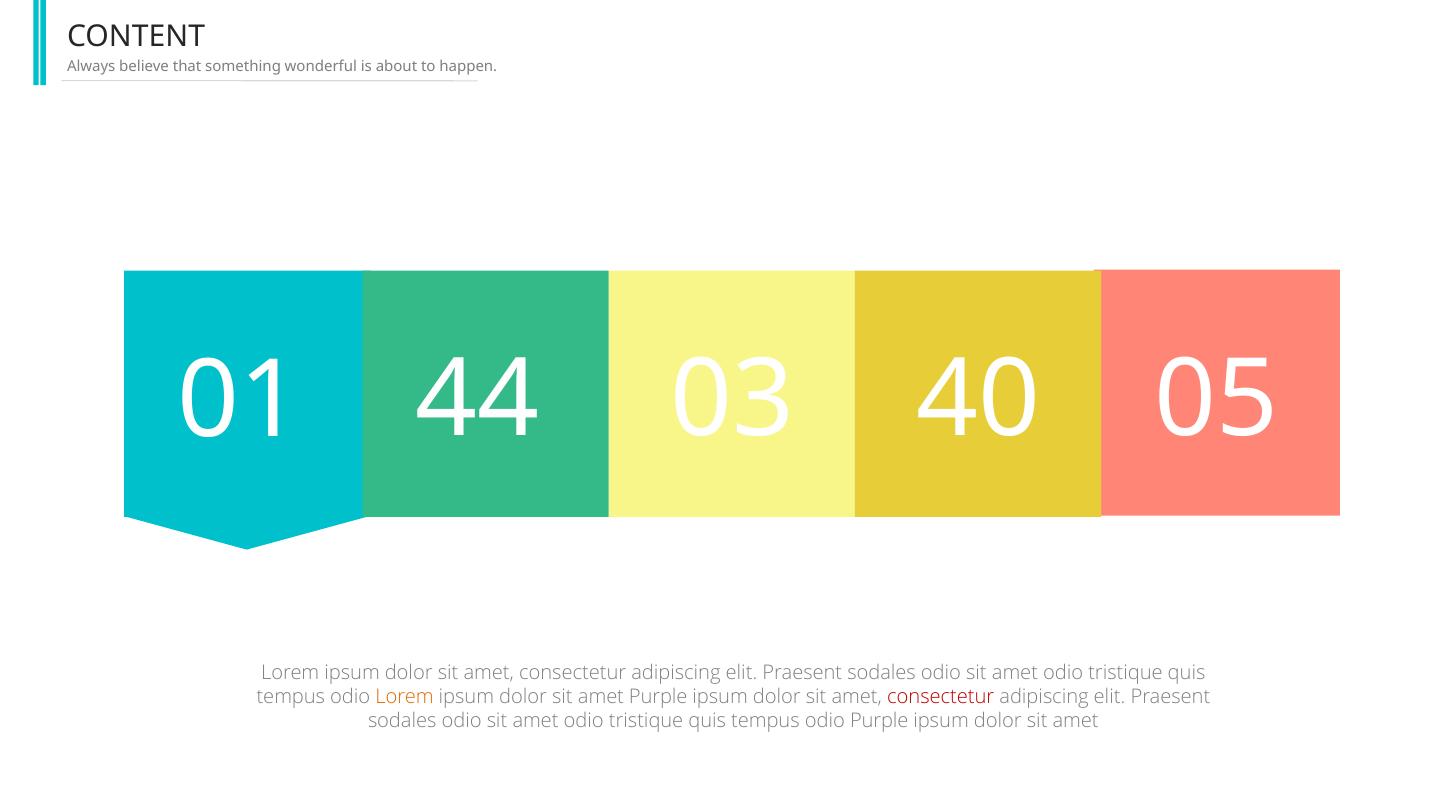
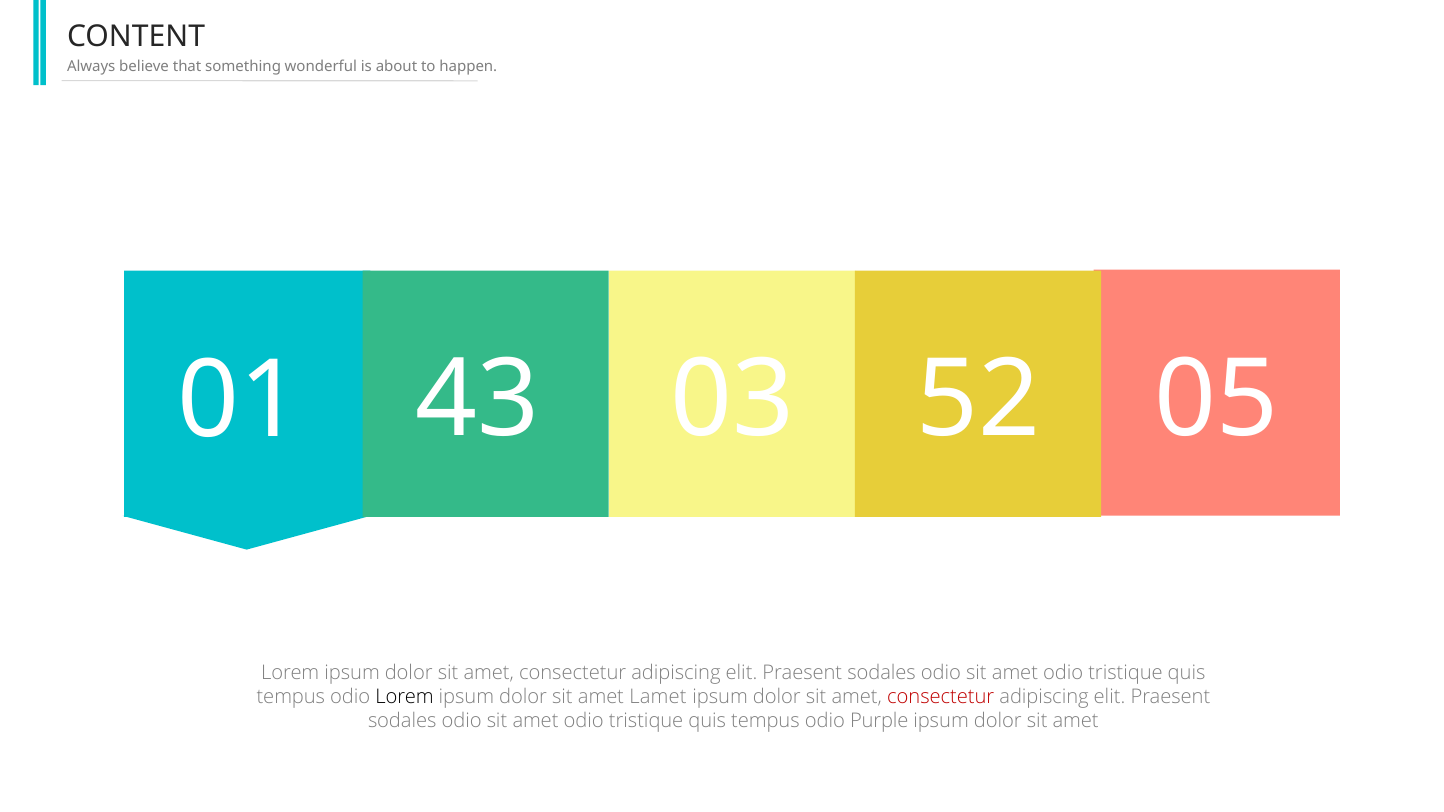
44: 44 -> 43
40: 40 -> 52
Lorem at (405, 697) colour: orange -> black
amet Purple: Purple -> Lamet
